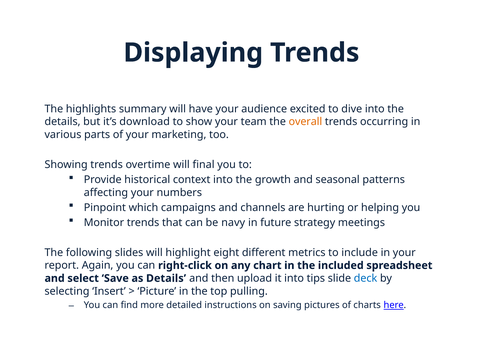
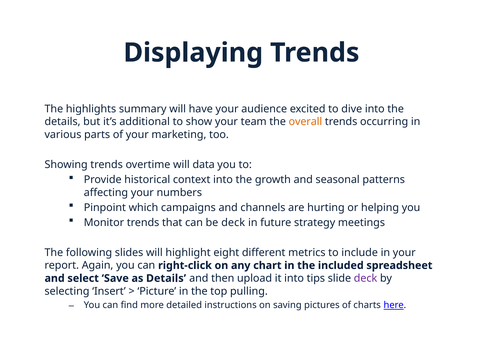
download: download -> additional
final: final -> data
be navy: navy -> deck
deck at (366, 279) colour: blue -> purple
